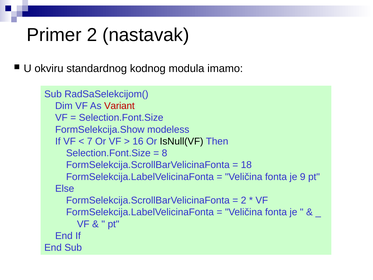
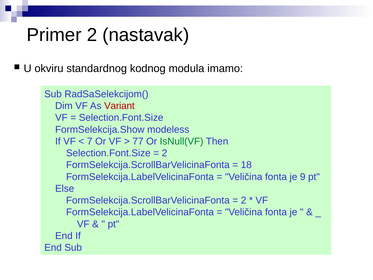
16: 16 -> 77
IsNull(VF colour: black -> green
8 at (165, 153): 8 -> 2
